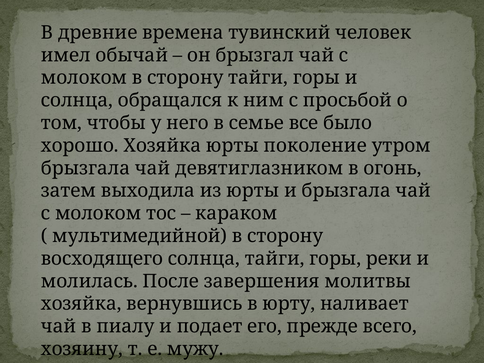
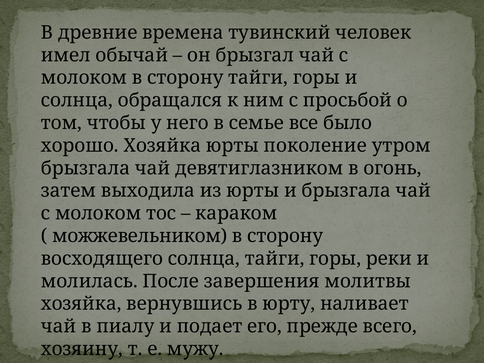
мультимедийной: мультимедийной -> можжевельником
